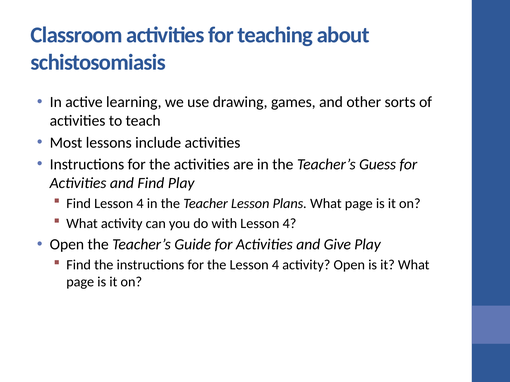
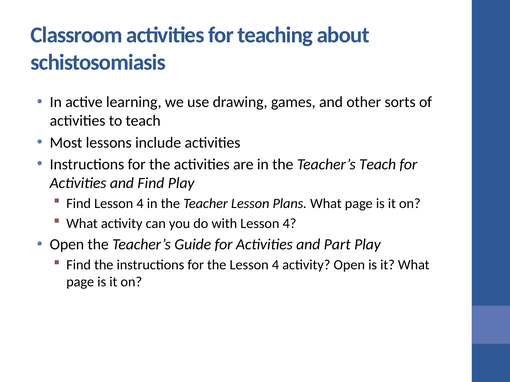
Teacher’s Guess: Guess -> Teach
Give: Give -> Part
